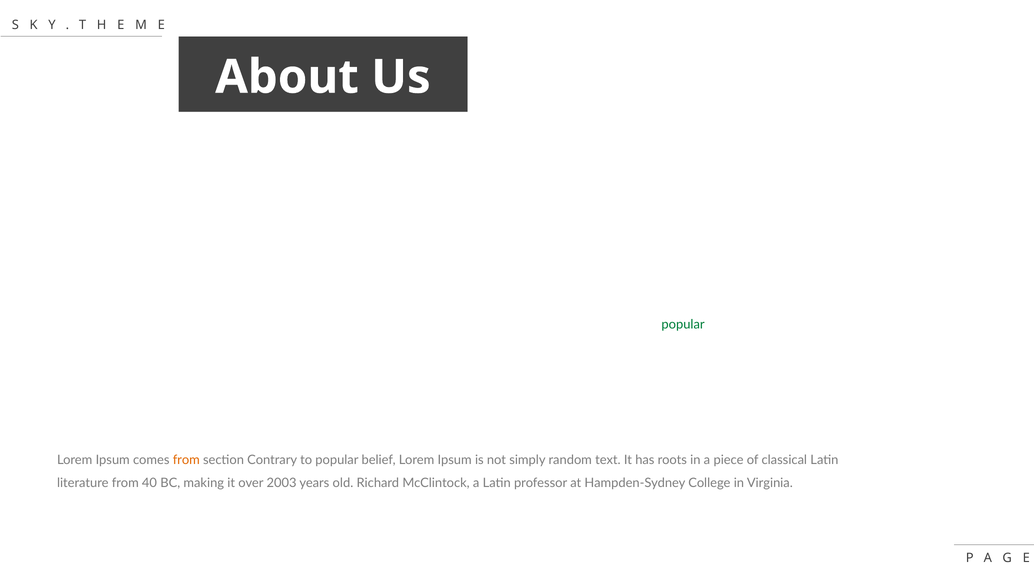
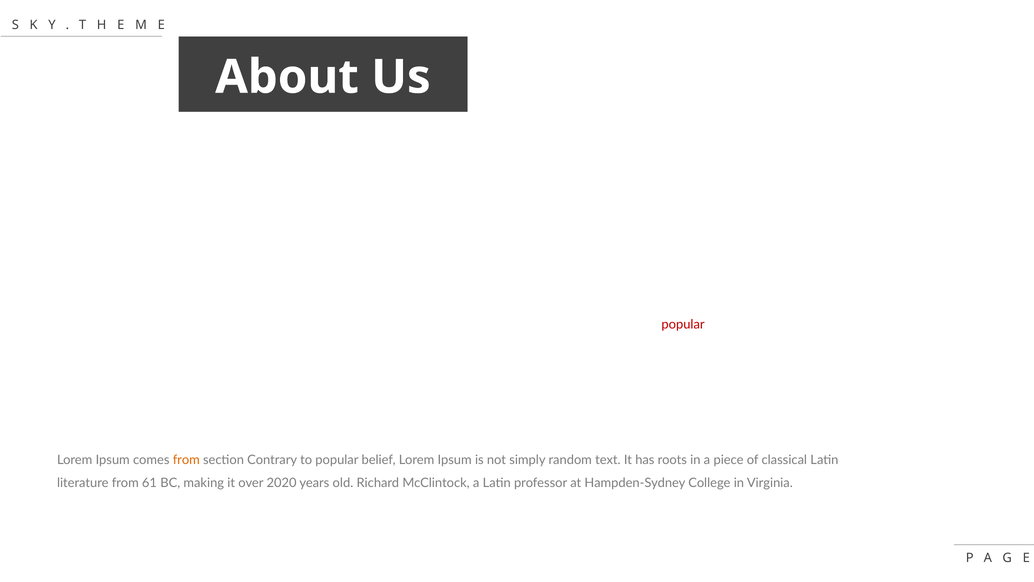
popular at (683, 324) colour: green -> red
40: 40 -> 61
2003: 2003 -> 2020
